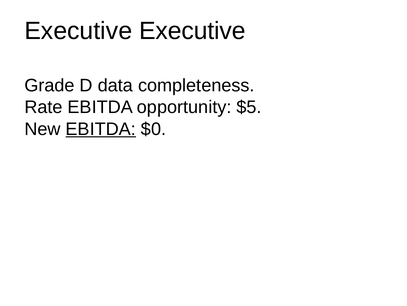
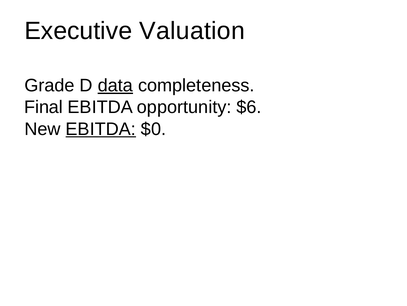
Executive Executive: Executive -> Valuation
data underline: none -> present
Rate: Rate -> Final
$5: $5 -> $6
